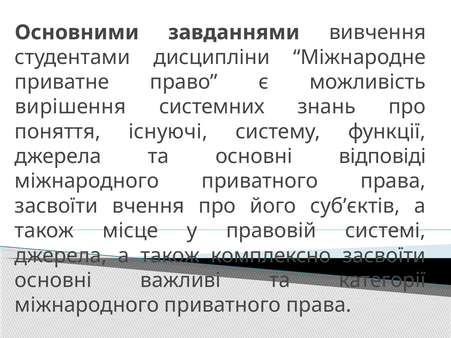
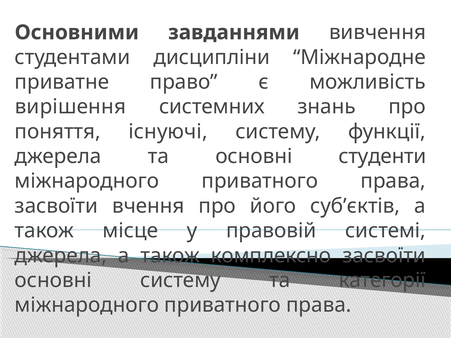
відповіді: відповіді -> студенти
основні важливі: важливі -> систему
